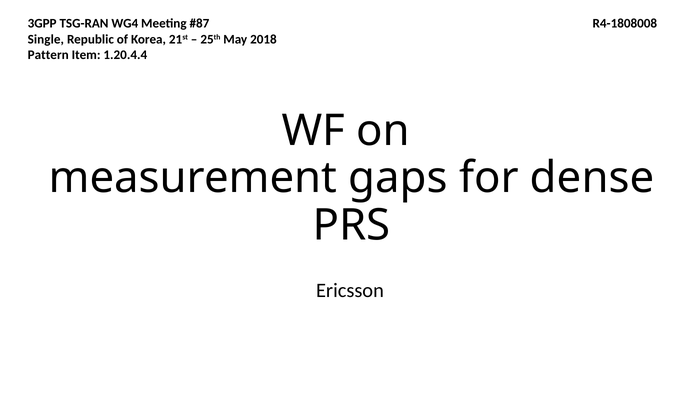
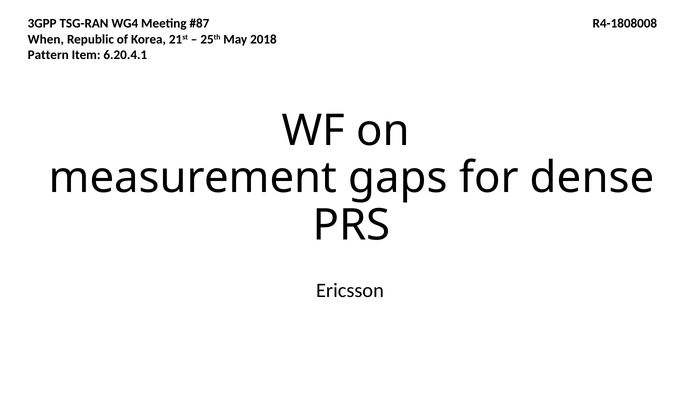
Single: Single -> When
1.20.4.4: 1.20.4.4 -> 6.20.4.1
